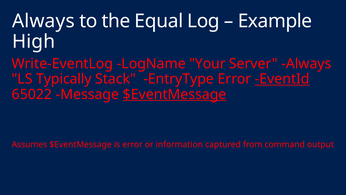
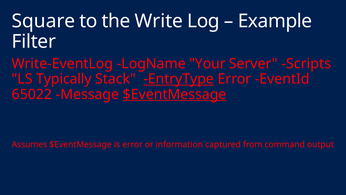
Always at (43, 21): Always -> Square
Equal: Equal -> Write
High: High -> Filter
Server Always: Always -> Scripts
EntryType underline: none -> present
EventId underline: present -> none
